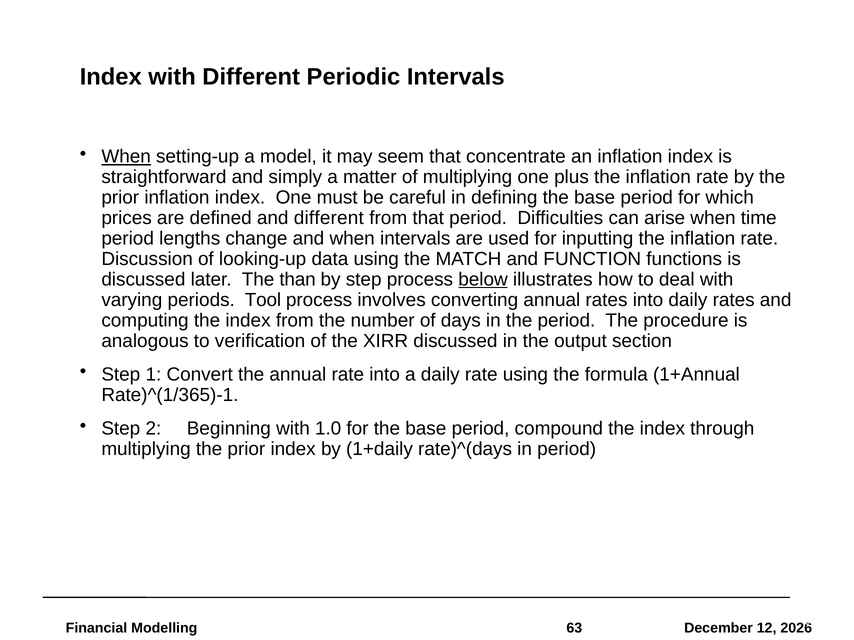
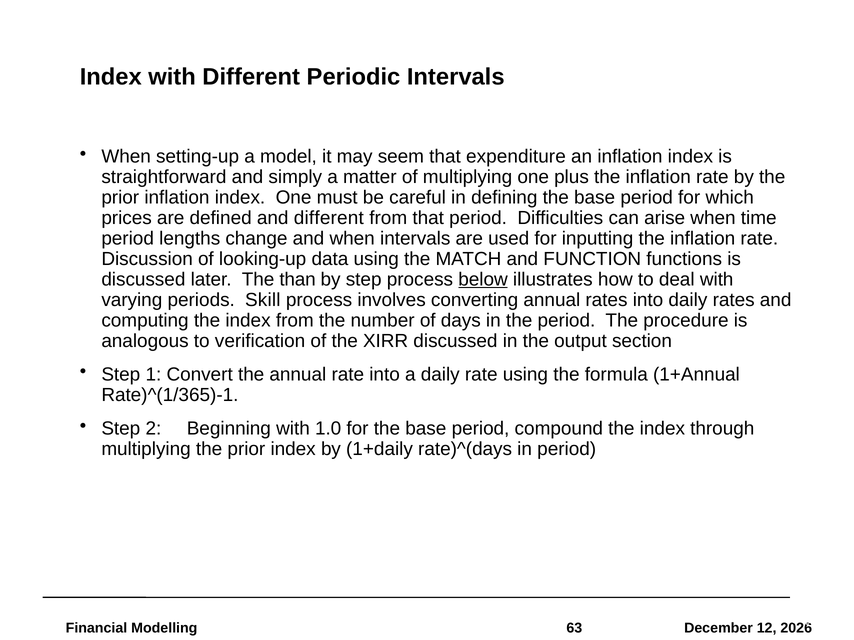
When at (126, 157) underline: present -> none
concentrate: concentrate -> expenditure
Tool: Tool -> Skill
